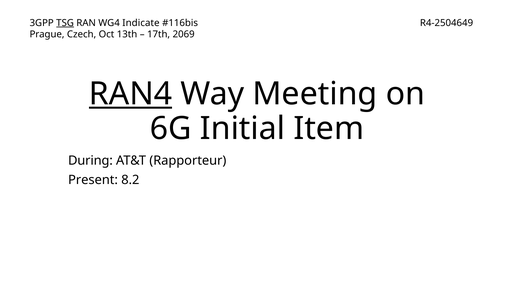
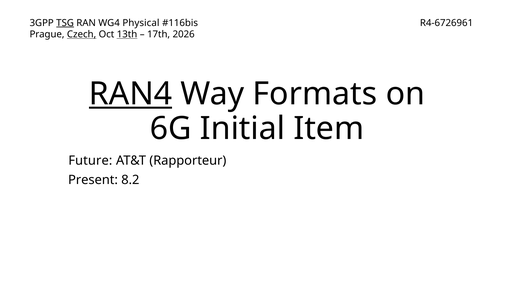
Indicate: Indicate -> Physical
R4-2504649: R4-2504649 -> R4-6726961
Czech underline: none -> present
13th underline: none -> present
2069: 2069 -> 2026
Meeting: Meeting -> Formats
During: During -> Future
